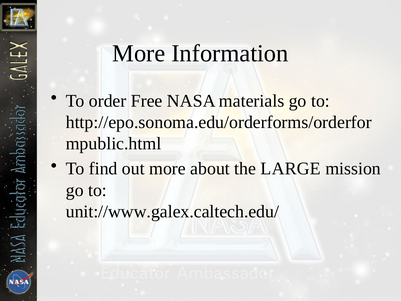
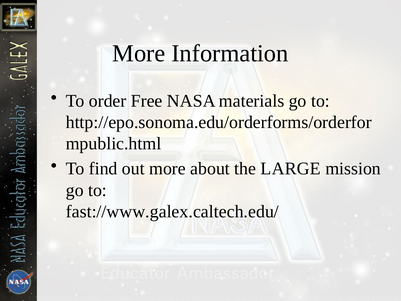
unit://www.galex.caltech.edu/: unit://www.galex.caltech.edu/ -> fast://www.galex.caltech.edu/
